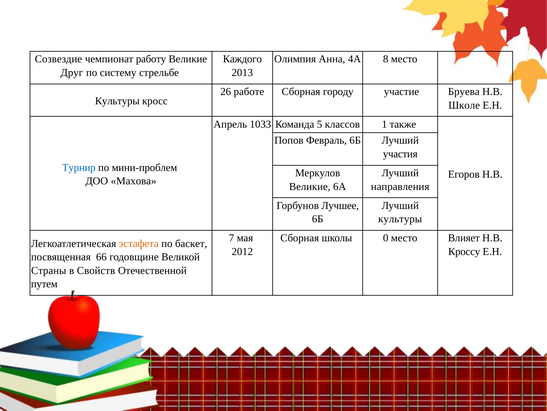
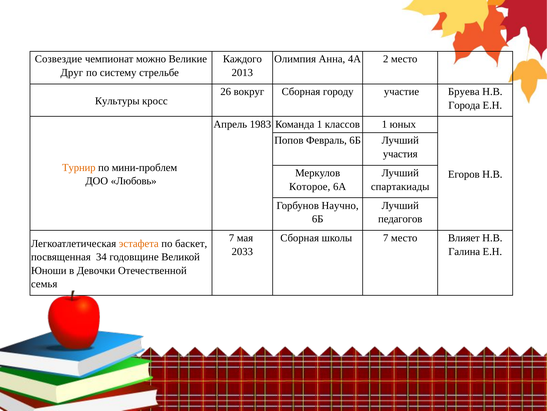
работу: работу -> можно
8: 8 -> 2
работе: работе -> вокруг
Школе: Школе -> Города
1033: 1033 -> 1983
Команда 5: 5 -> 1
также: также -> юных
Турнир colour: blue -> orange
Махова: Махова -> Любовь
Великие at (310, 186): Великие -> Которое
направления: направления -> спартакиады
Лучшее: Лучшее -> Научно
культуры at (400, 219): культуры -> педагогов
школы 0: 0 -> 7
2012: 2012 -> 2033
Кроссу: Кроссу -> Галина
66: 66 -> 34
Страны: Страны -> Юноши
Свойств: Свойств -> Девочки
путем: путем -> семья
